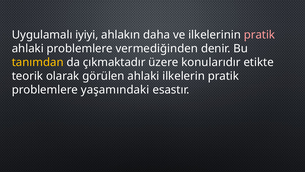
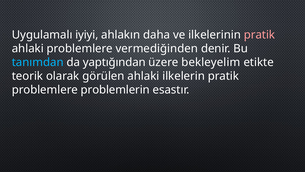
tanımdan colour: yellow -> light blue
çıkmaktadır: çıkmaktadır -> yaptığından
konularıdır: konularıdır -> bekleyelim
yaşamındaki: yaşamındaki -> problemlerin
